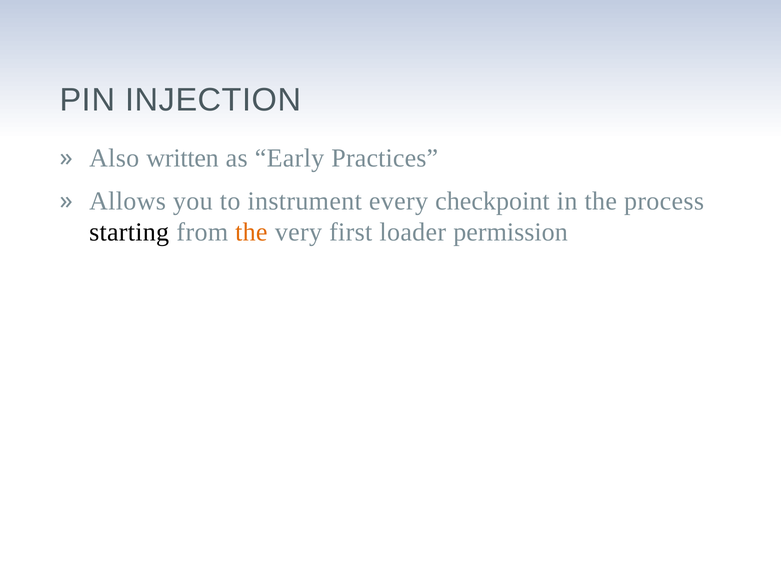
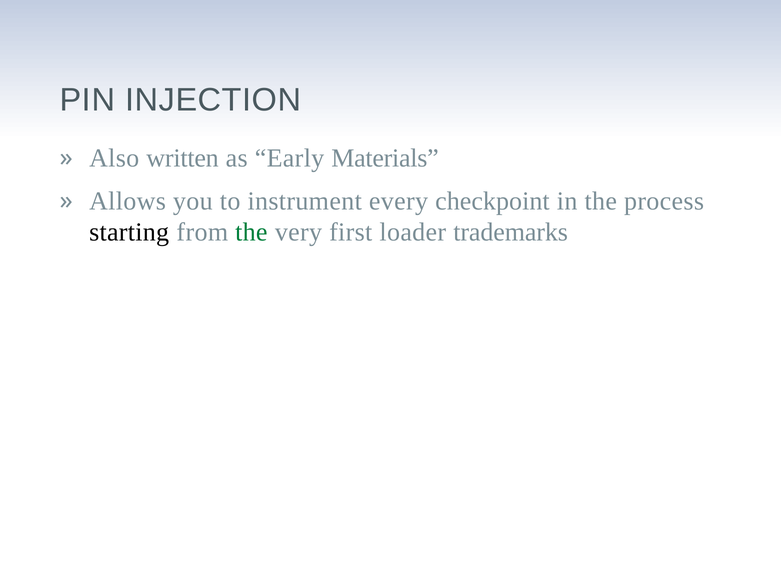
Practices: Practices -> Materials
the at (251, 232) colour: orange -> green
permission: permission -> trademarks
